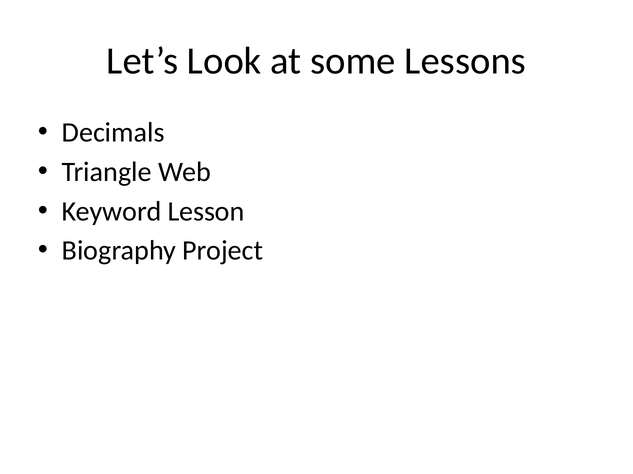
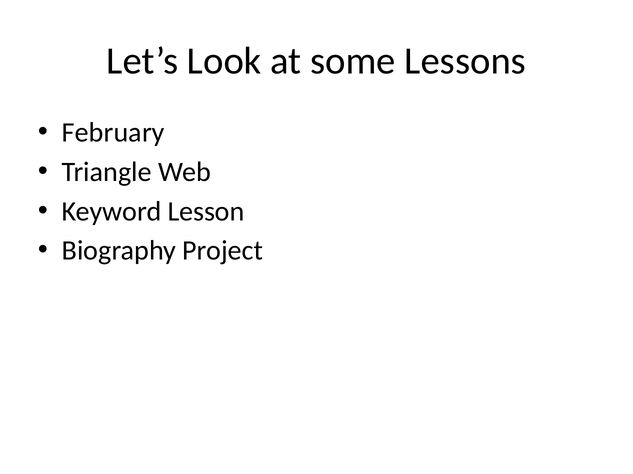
Decimals: Decimals -> February
